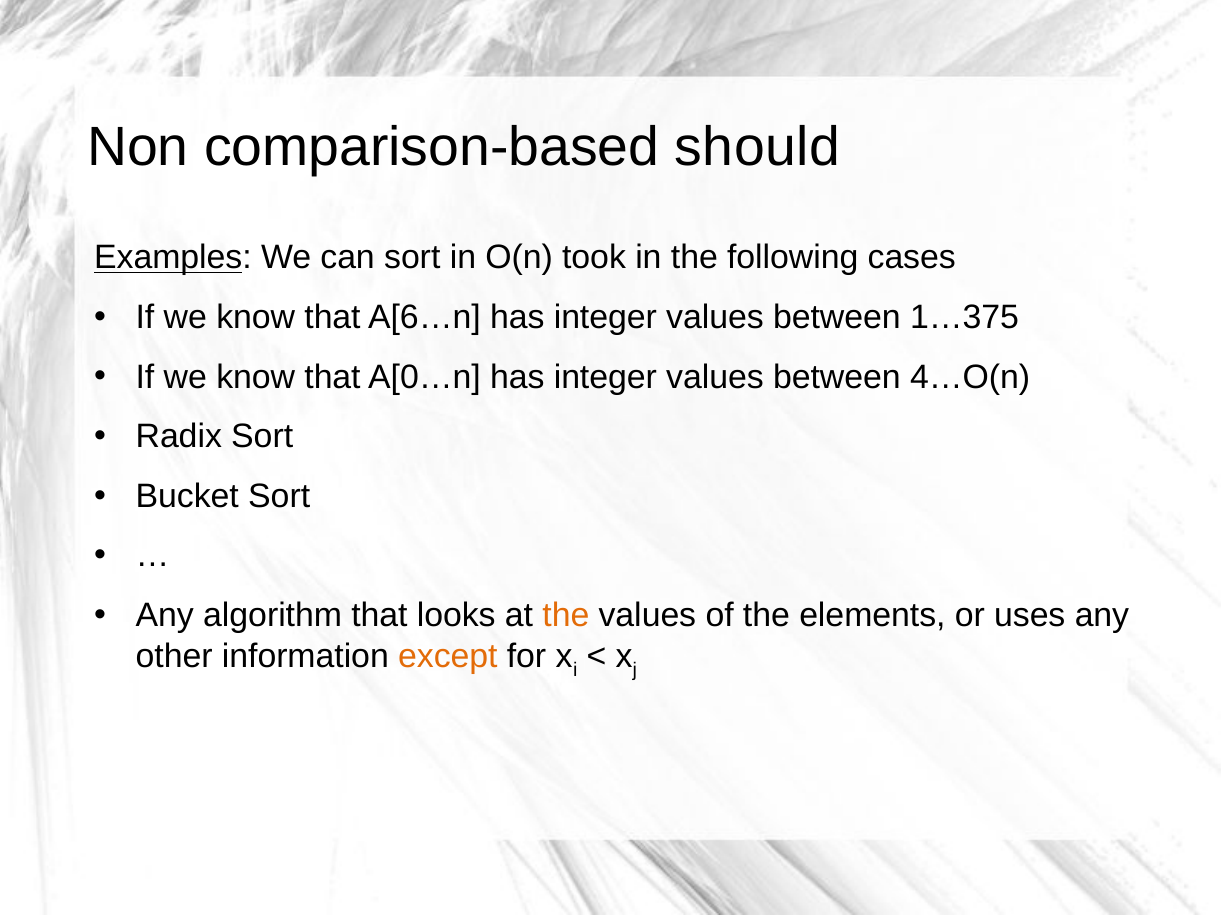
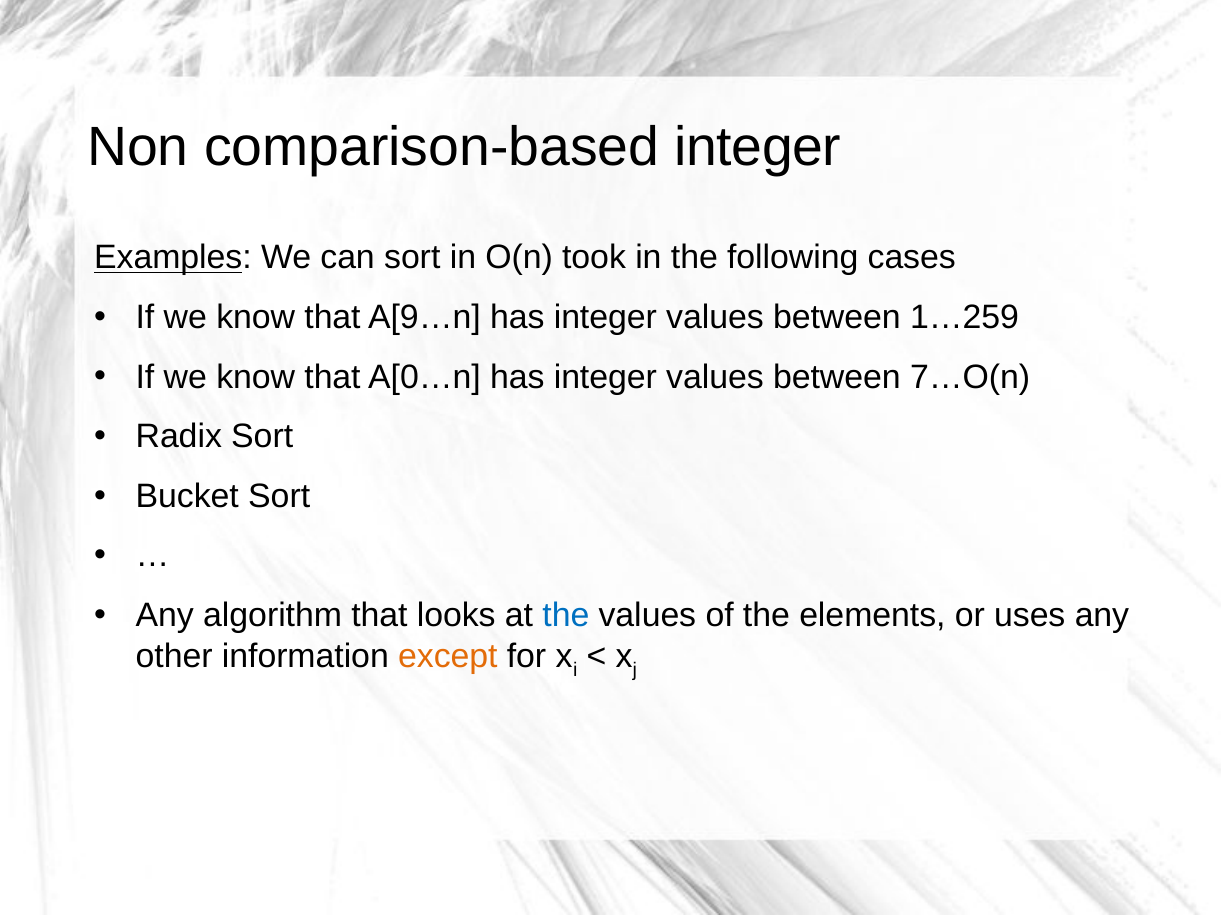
comparison-based should: should -> integer
A[6…n: A[6…n -> A[9…n
1…375: 1…375 -> 1…259
4…O(n: 4…O(n -> 7…O(n
the at (566, 616) colour: orange -> blue
